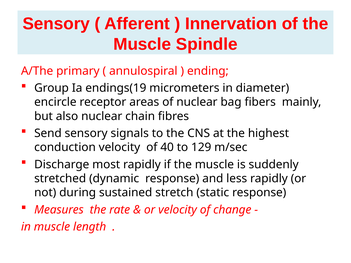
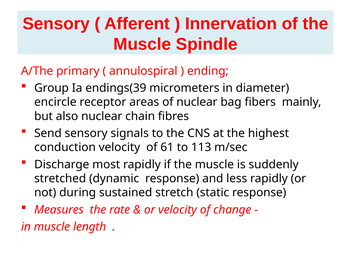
endings(19: endings(19 -> endings(39
40: 40 -> 61
129: 129 -> 113
